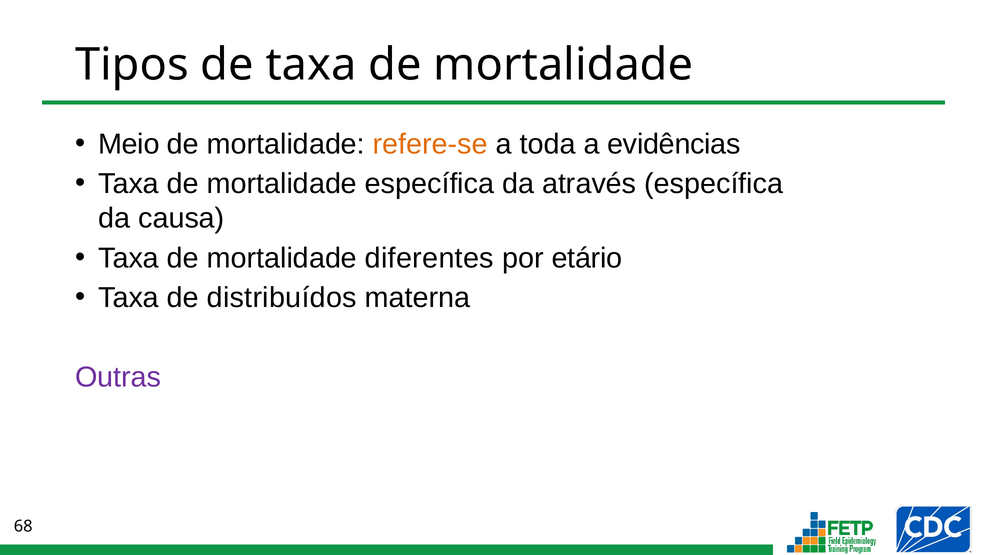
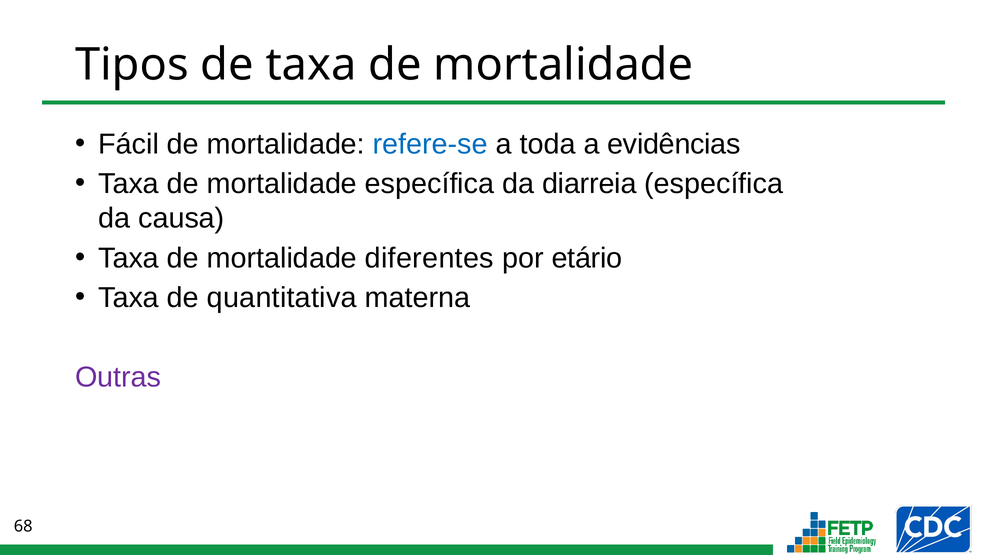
Meio: Meio -> Fácil
refere-se colour: orange -> blue
através: através -> diarreia
distribuídos: distribuídos -> quantitativa
